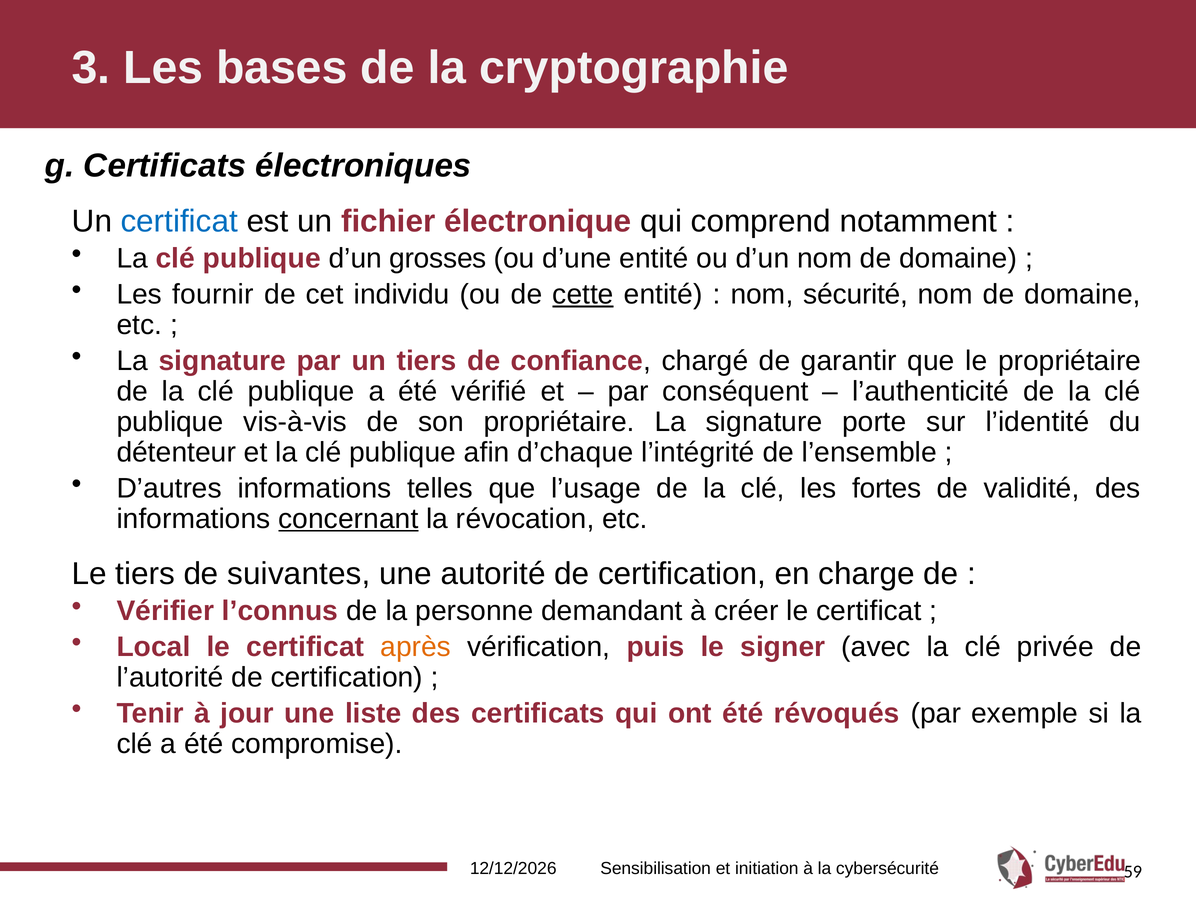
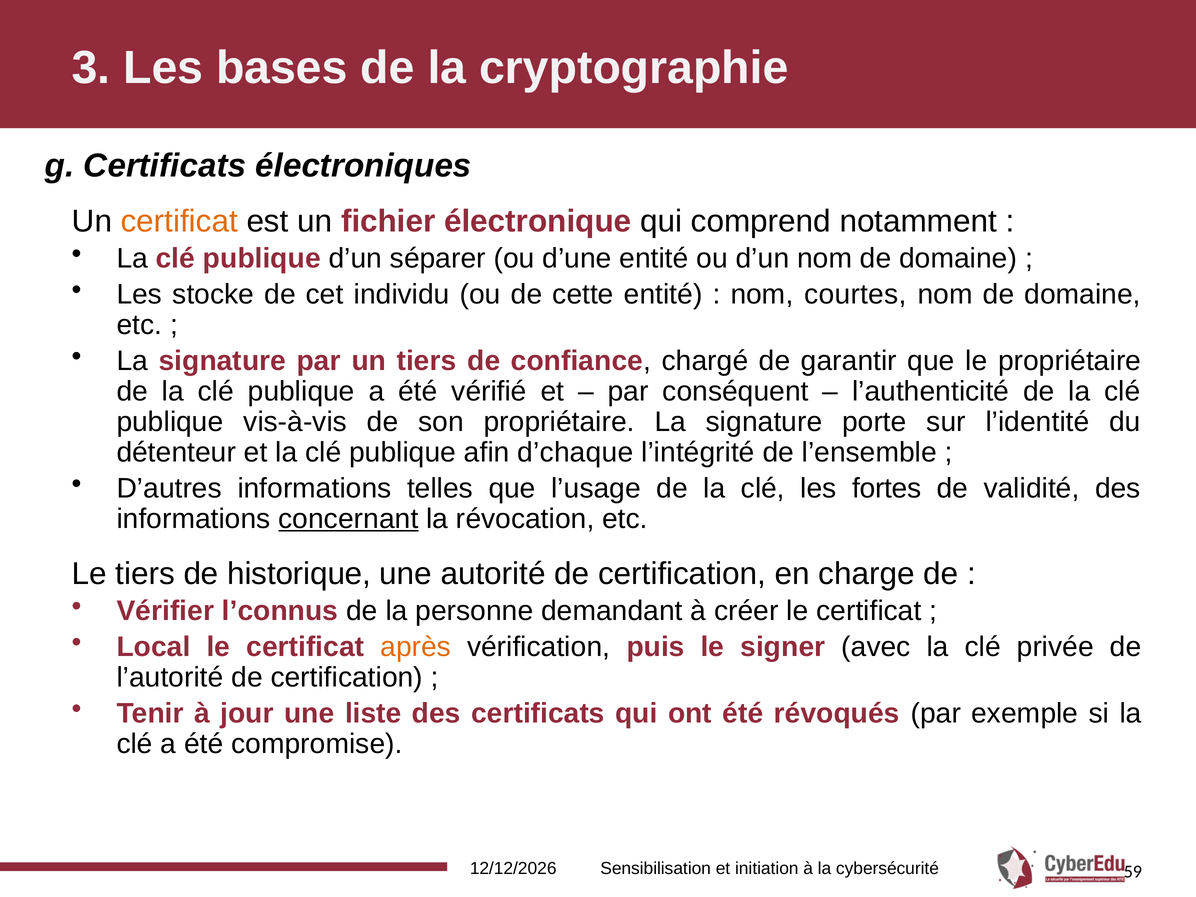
certificat at (179, 221) colour: blue -> orange
grosses: grosses -> séparer
fournir: fournir -> stocke
cette underline: present -> none
sécurité: sécurité -> courtes
suivantes: suivantes -> historique
